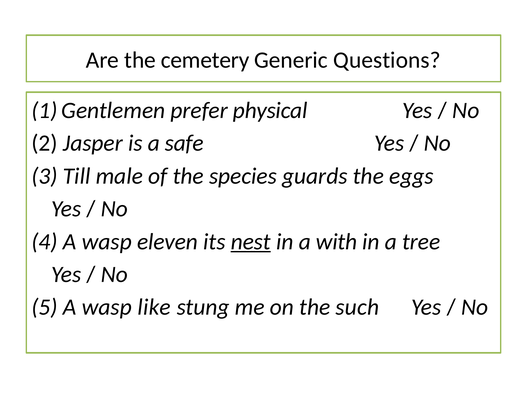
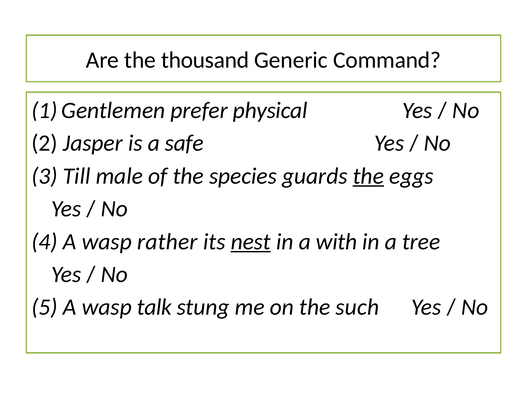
cemetery: cemetery -> thousand
Questions: Questions -> Command
the at (368, 176) underline: none -> present
eleven: eleven -> rather
like: like -> talk
